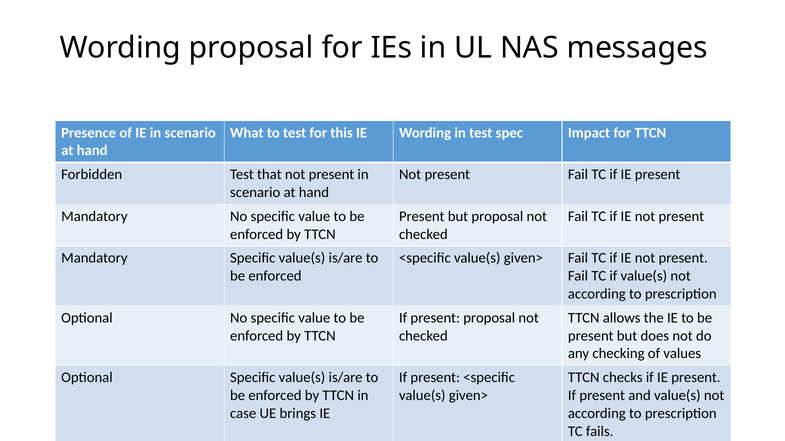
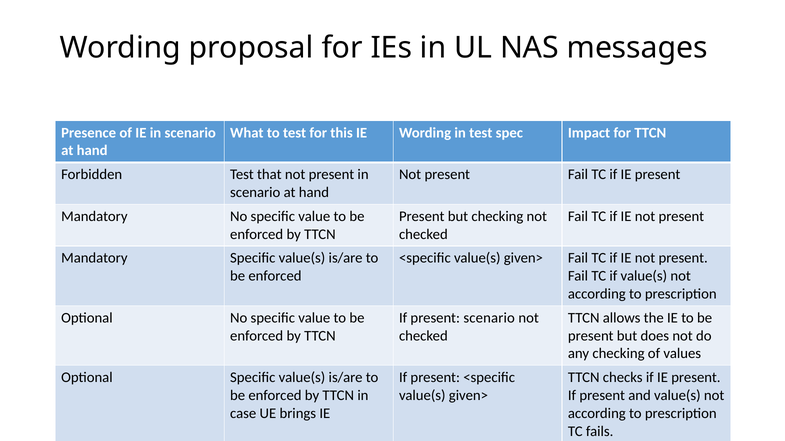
but proposal: proposal -> checking
present proposal: proposal -> scenario
